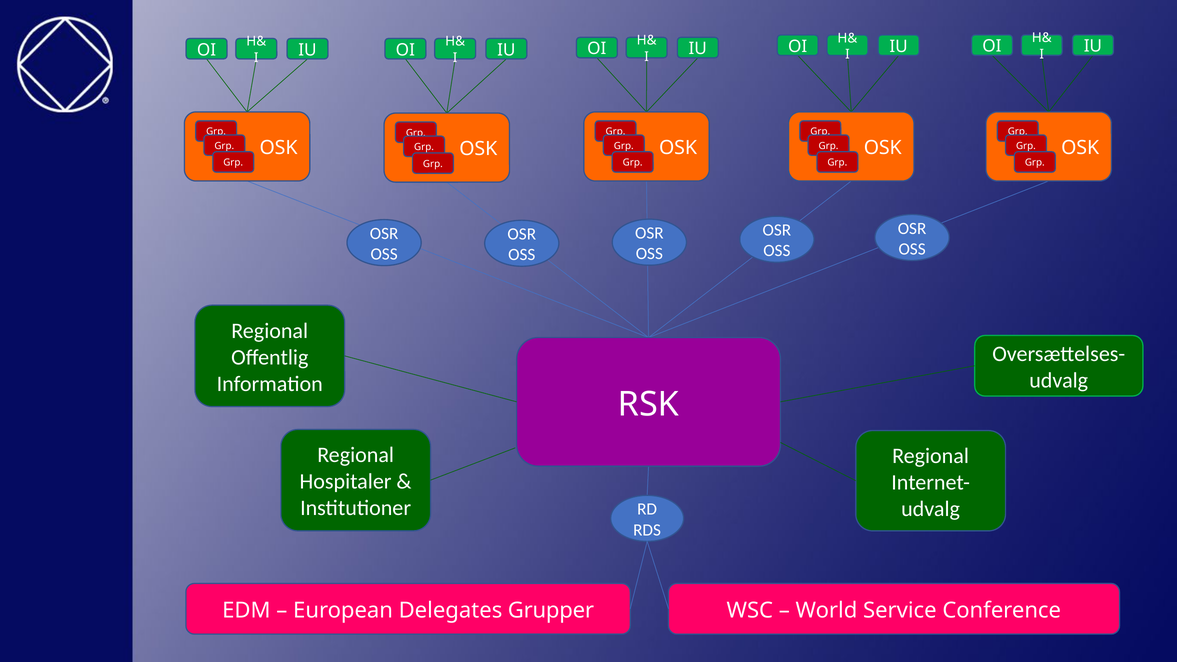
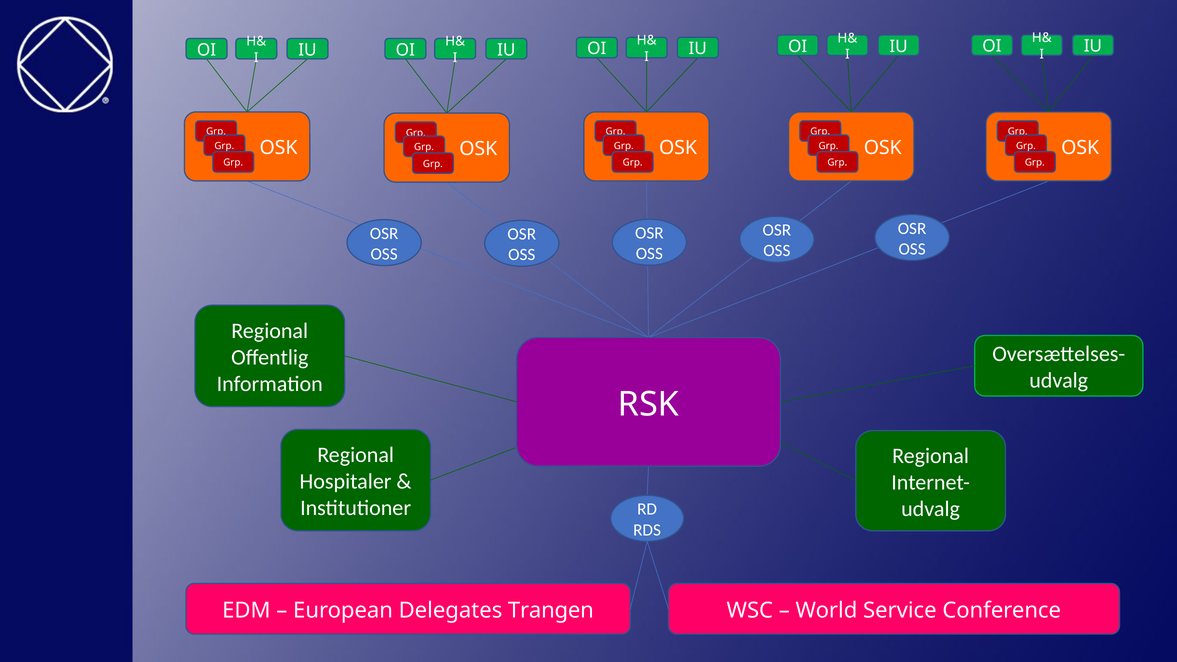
Grupper: Grupper -> Trangen
